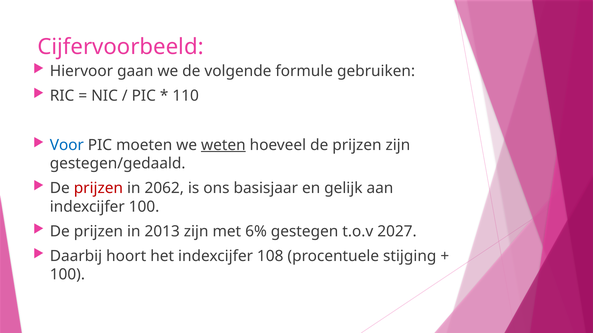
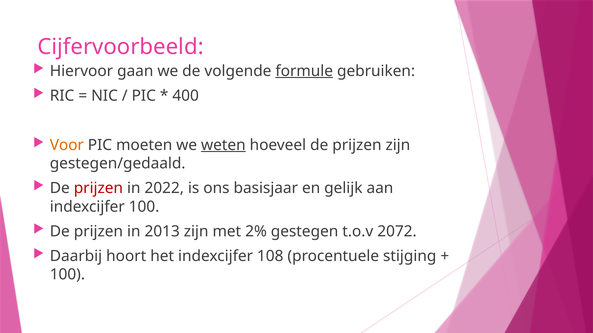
formule underline: none -> present
110: 110 -> 400
Voor colour: blue -> orange
2062: 2062 -> 2022
6%: 6% -> 2%
2027: 2027 -> 2072
